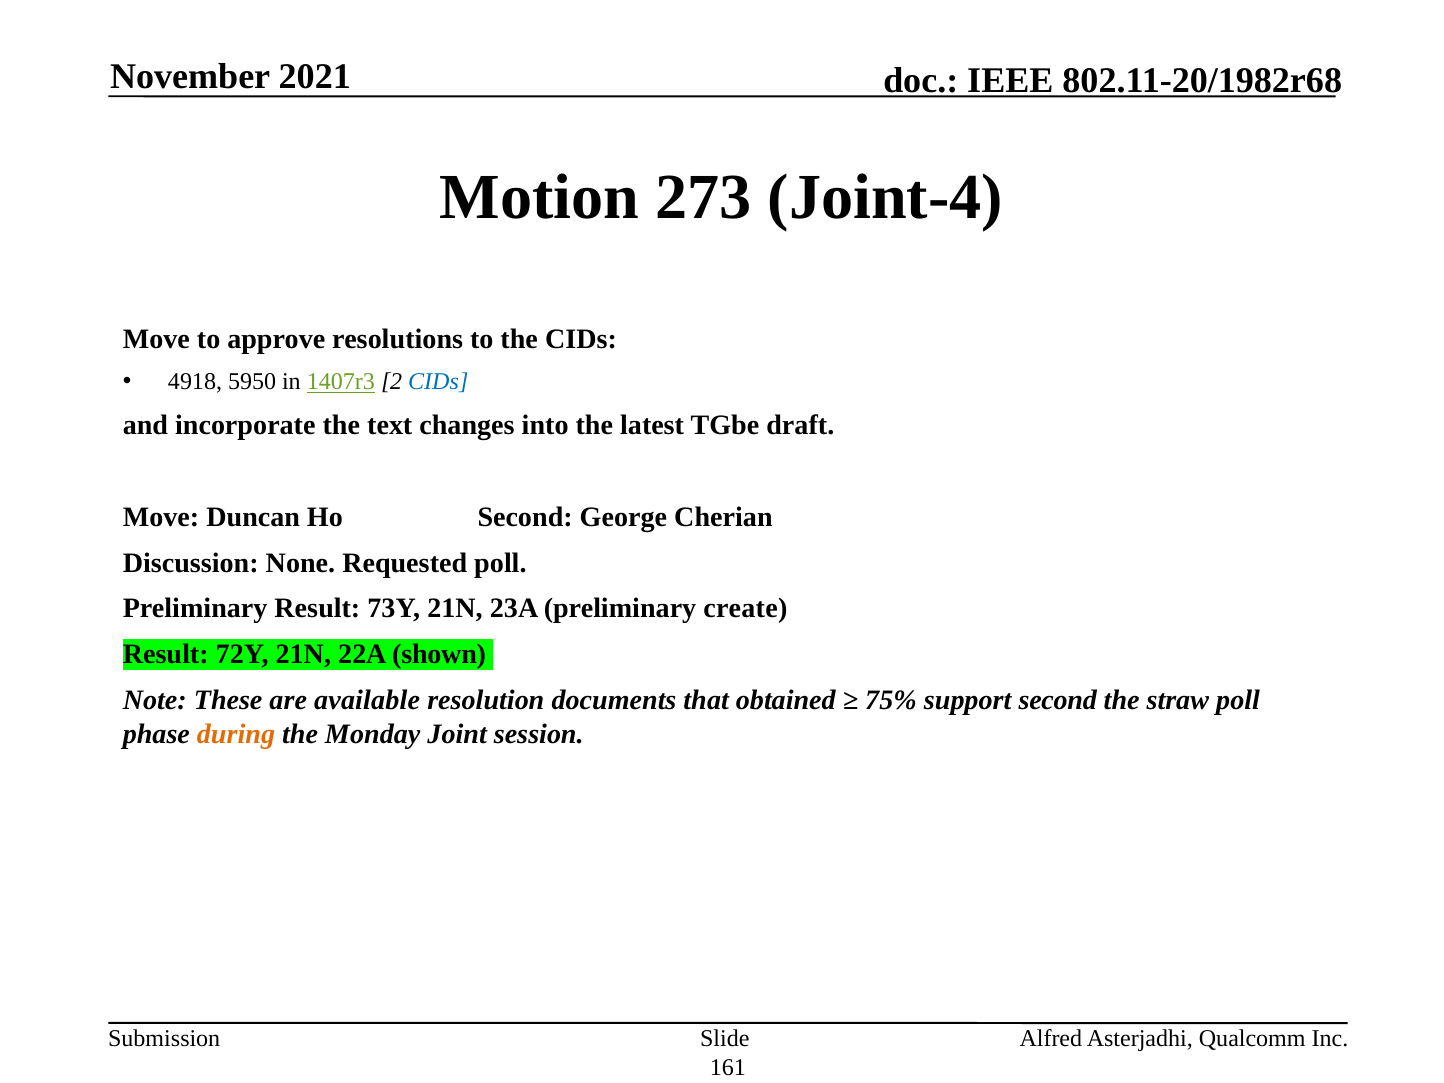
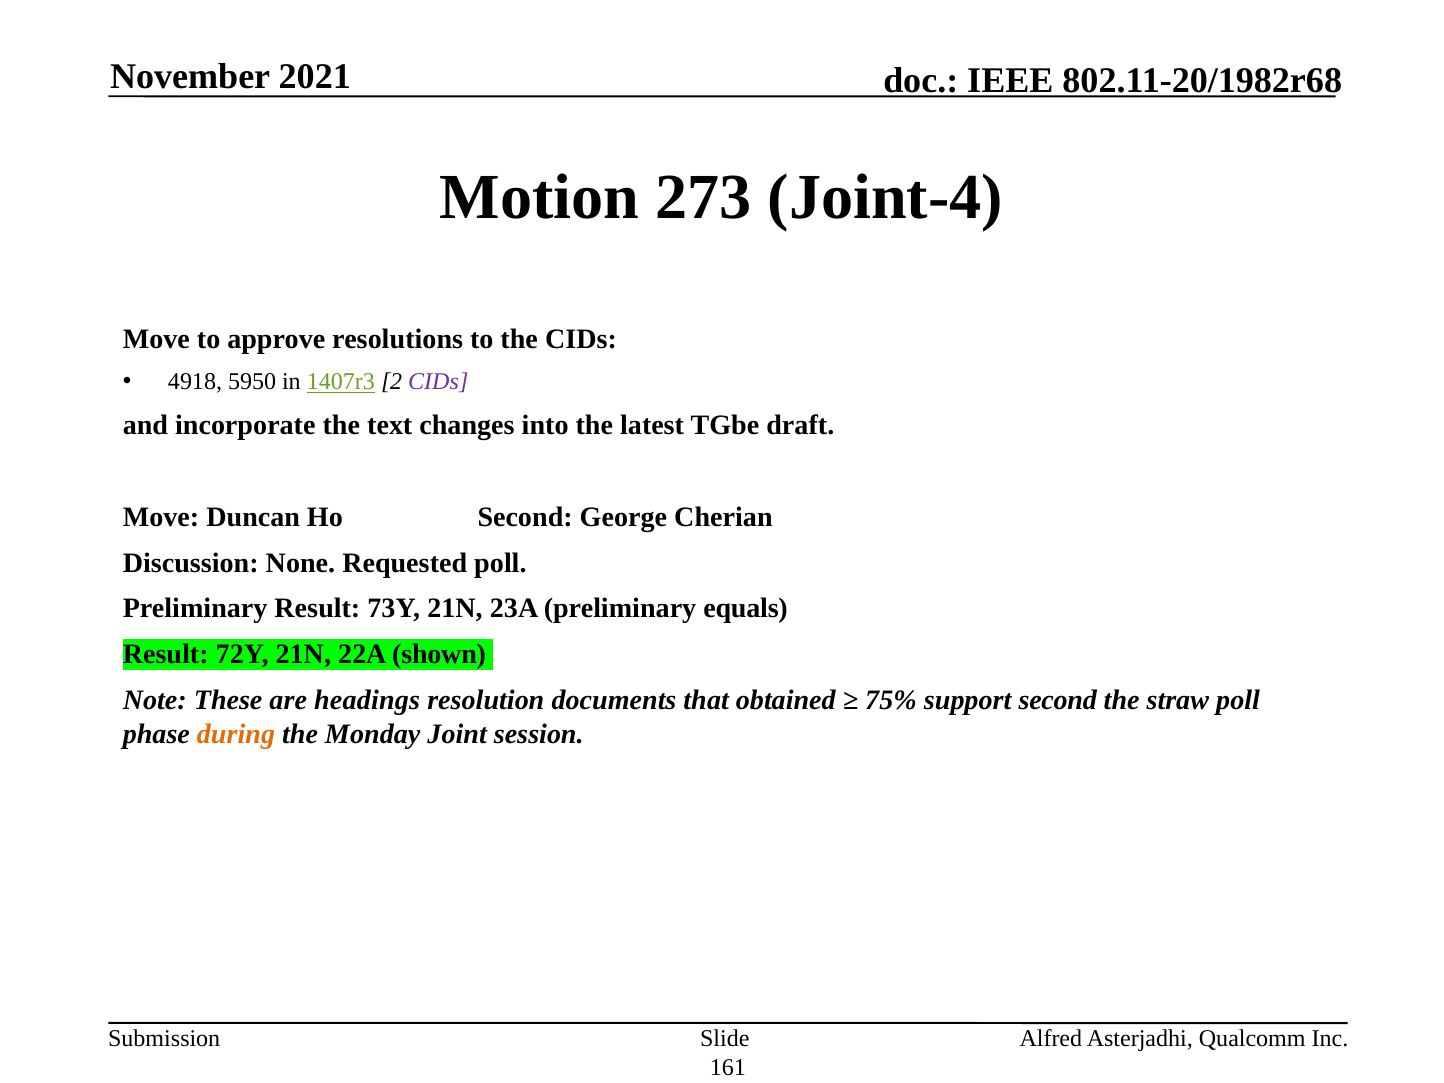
CIDs at (438, 382) colour: blue -> purple
create: create -> equals
available: available -> headings
